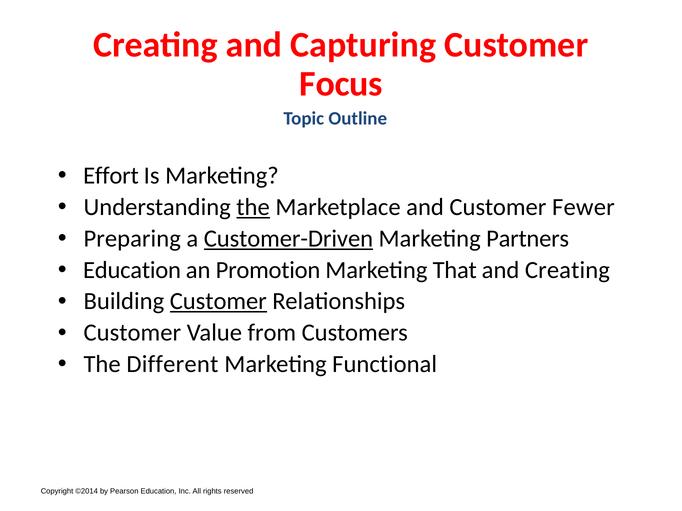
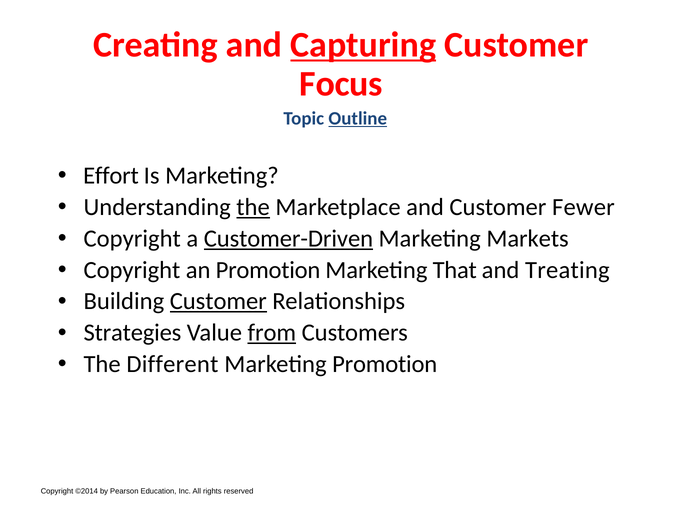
Capturing underline: none -> present
Outline underline: none -> present
Preparing at (132, 239): Preparing -> Copyright
Partners: Partners -> Markets
Education at (132, 270): Education -> Copyright
and Creating: Creating -> Treating
Customer at (132, 333): Customer -> Strategies
from underline: none -> present
Marketing Functional: Functional -> Promotion
